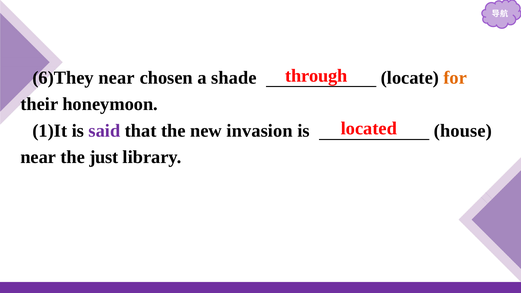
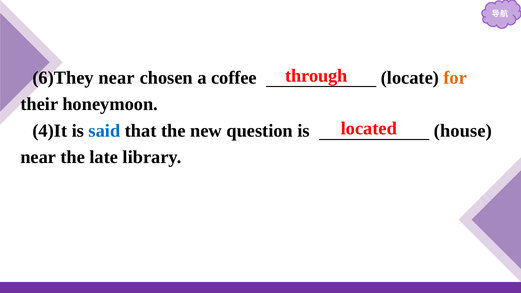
shade: shade -> coffee
1)It: 1)It -> 4)It
said colour: purple -> blue
invasion: invasion -> question
just: just -> late
